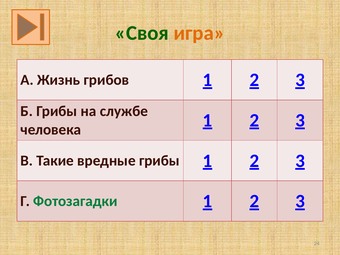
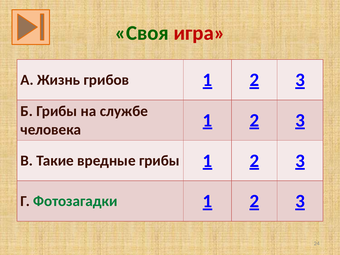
игра colour: orange -> red
